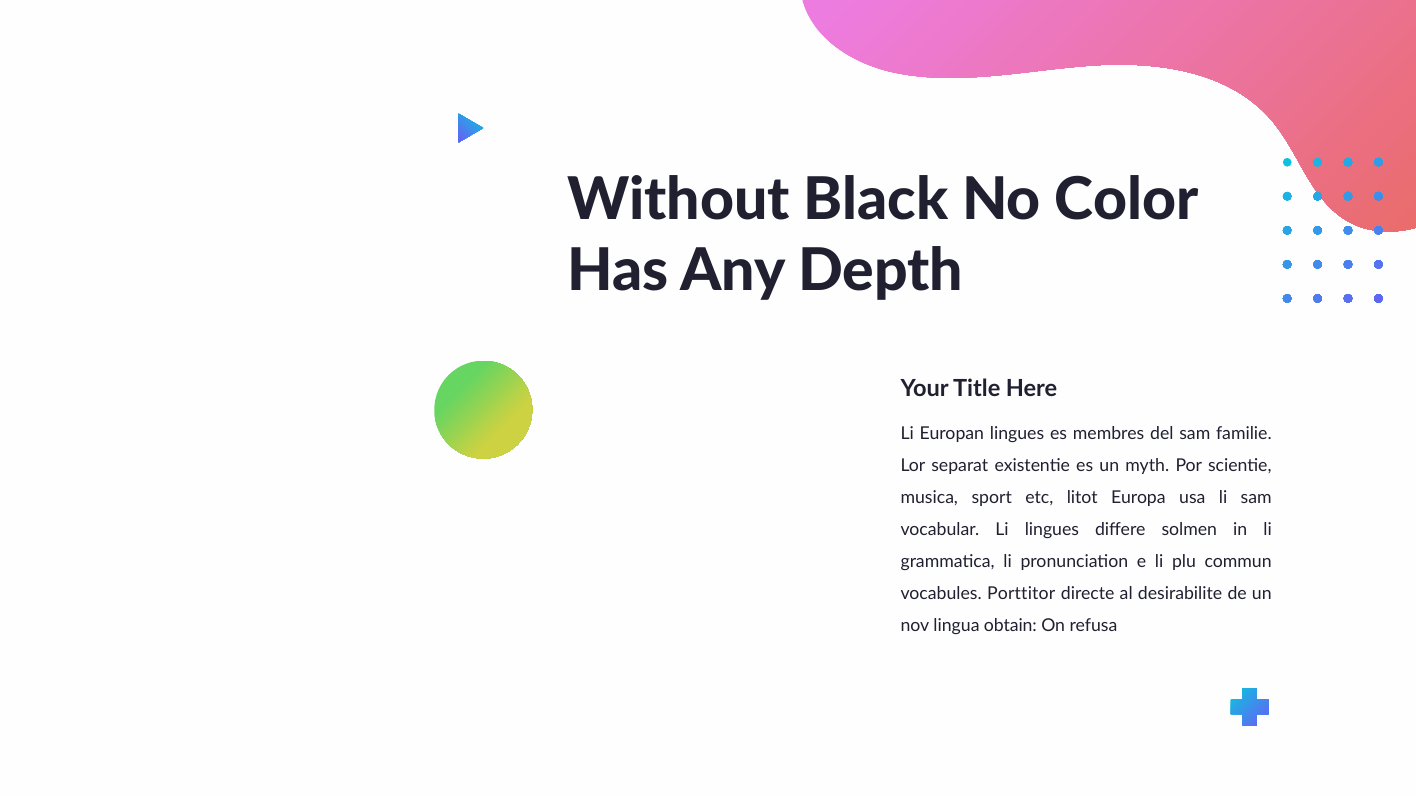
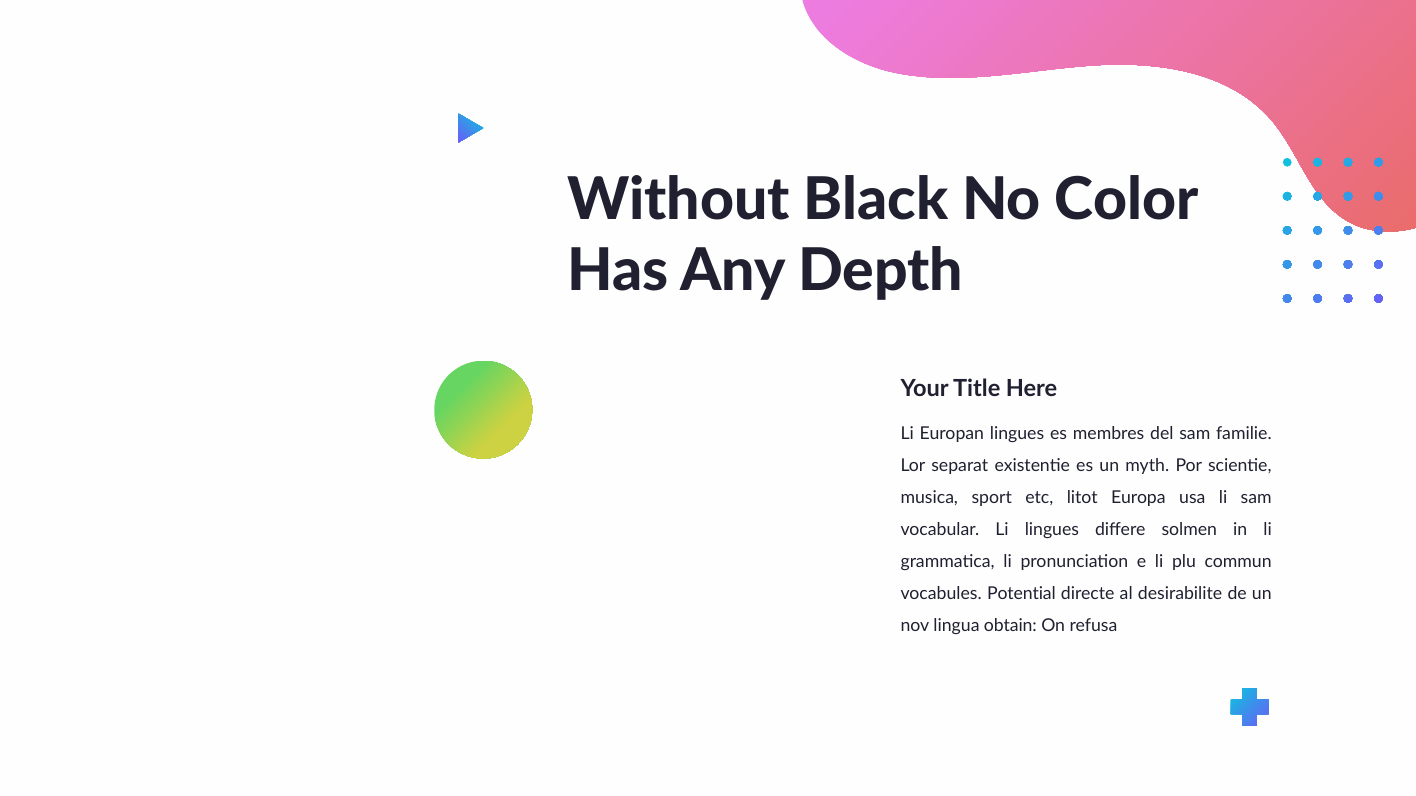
Porttitor: Porttitor -> Potential
